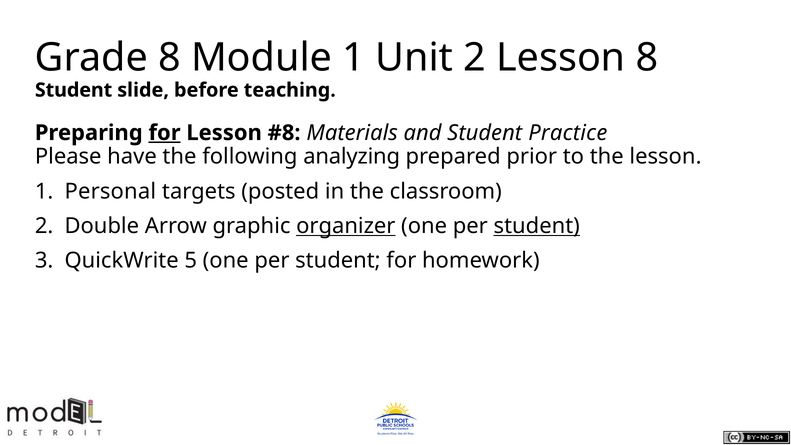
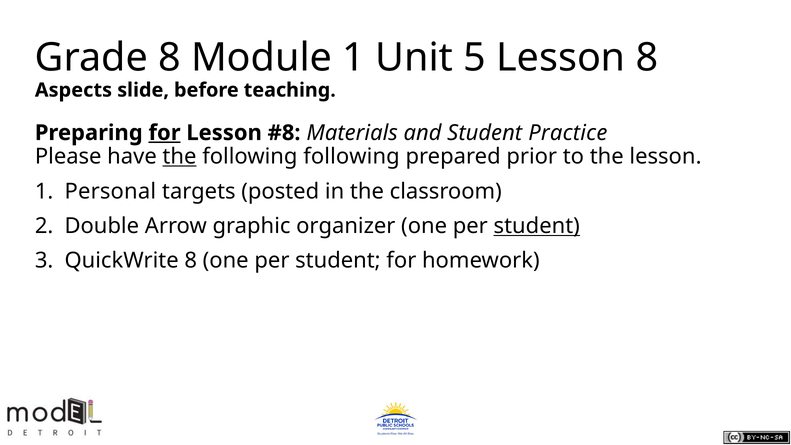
Unit 2: 2 -> 5
Student at (74, 90): Student -> Aspects
the at (179, 157) underline: none -> present
following analyzing: analyzing -> following
organizer underline: present -> none
QuickWrite 5: 5 -> 8
